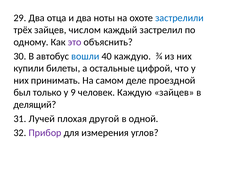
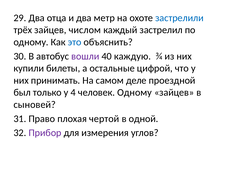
ноты: ноты -> метр
это colour: purple -> blue
вошли colour: blue -> purple
9: 9 -> 4
человек Каждую: Каждую -> Одному
делящий: делящий -> сыновей
Лучей: Лучей -> Право
другой: другой -> чертой
